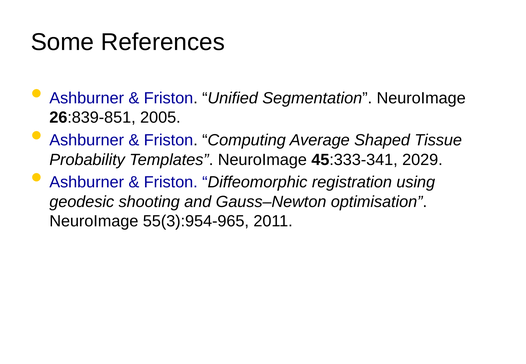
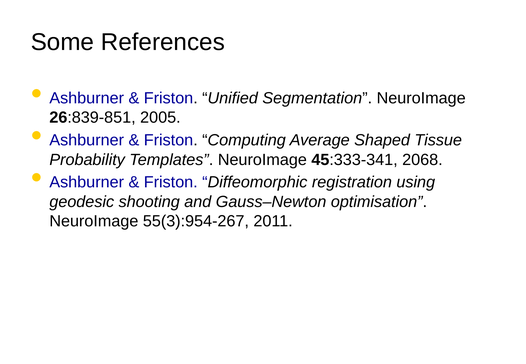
2029: 2029 -> 2068
55(3):954-965: 55(3):954-965 -> 55(3):954-267
